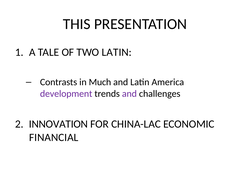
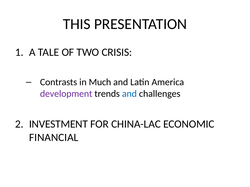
TWO LATIN: LATIN -> CRISIS
and at (129, 94) colour: purple -> blue
INNOVATION: INNOVATION -> INVESTMENT
